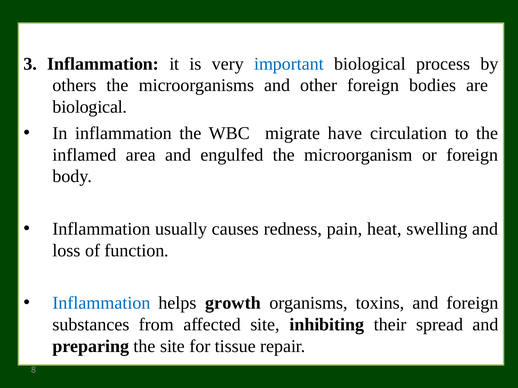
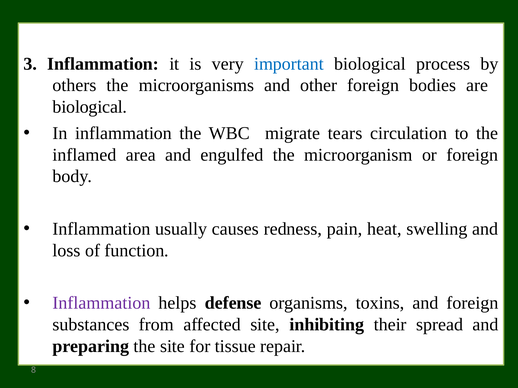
have: have -> tears
Inflammation at (101, 303) colour: blue -> purple
growth: growth -> defense
